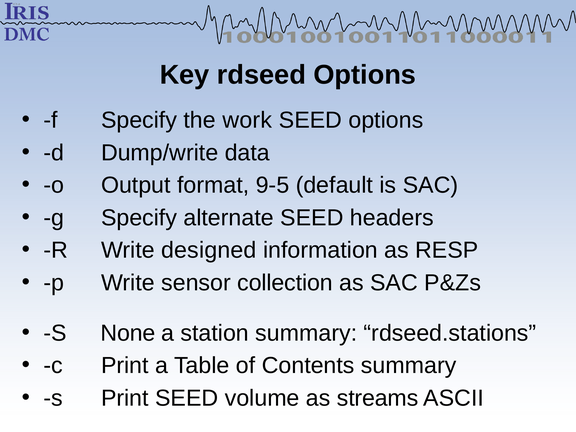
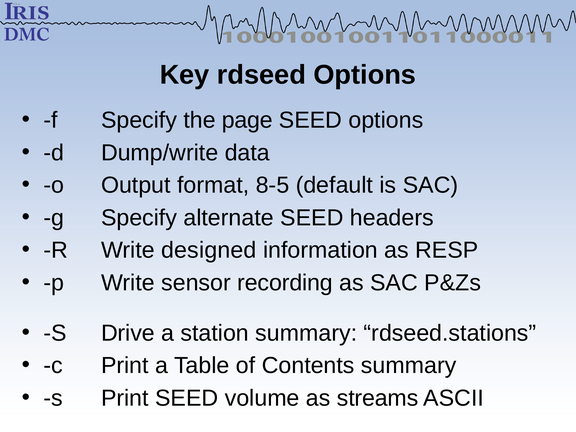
work: work -> page
9-5: 9-5 -> 8-5
collection: collection -> recording
None: None -> Drive
